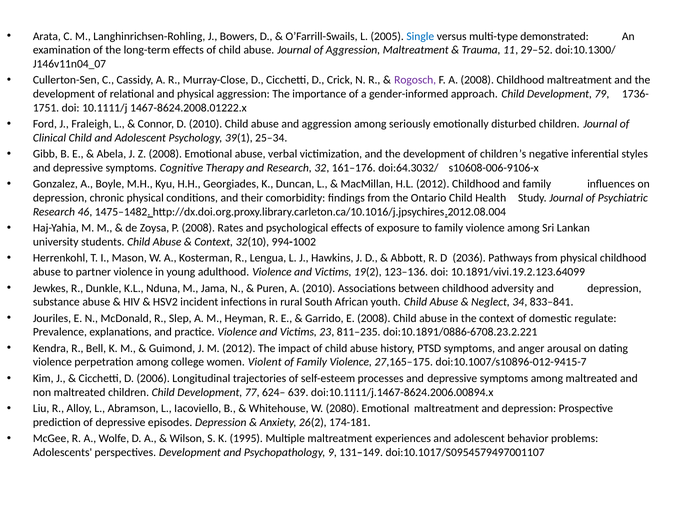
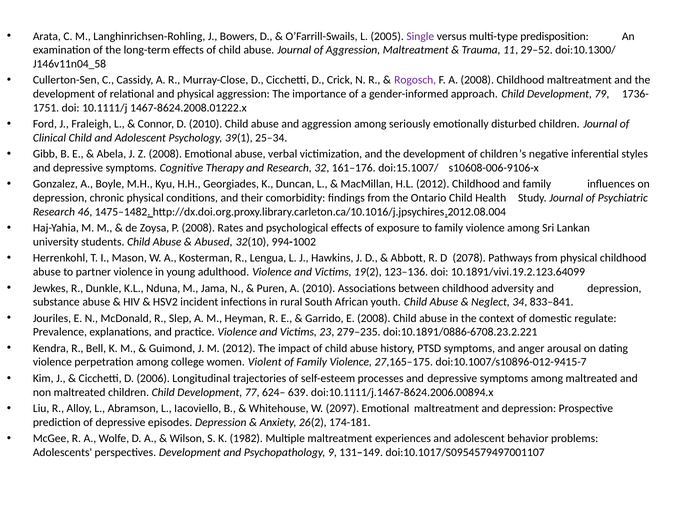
Single colour: blue -> purple
demonstrated: demonstrated -> predisposition
J146v11n04_07: J146v11n04_07 -> J146v11n04_58
doi:64.3032/: doi:64.3032/ -> doi:15.1007/
Context at (214, 242): Context -> Abused
2036: 2036 -> 2078
811–235: 811–235 -> 279–235
2080: 2080 -> 2097
1995: 1995 -> 1982
